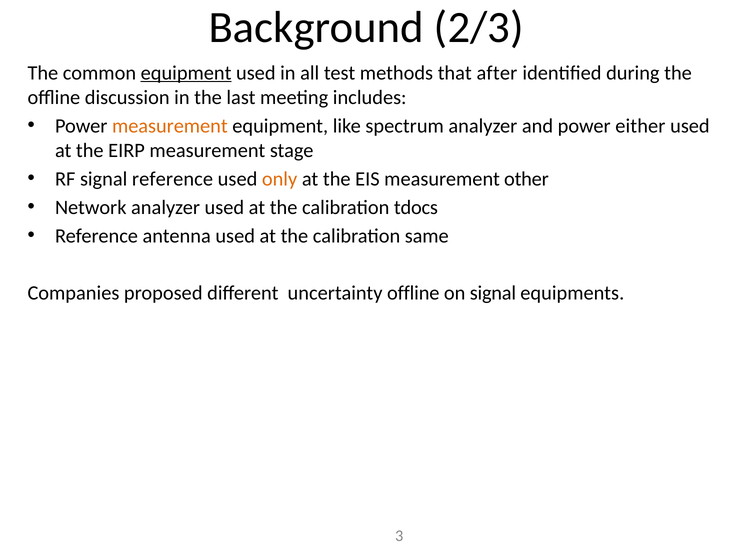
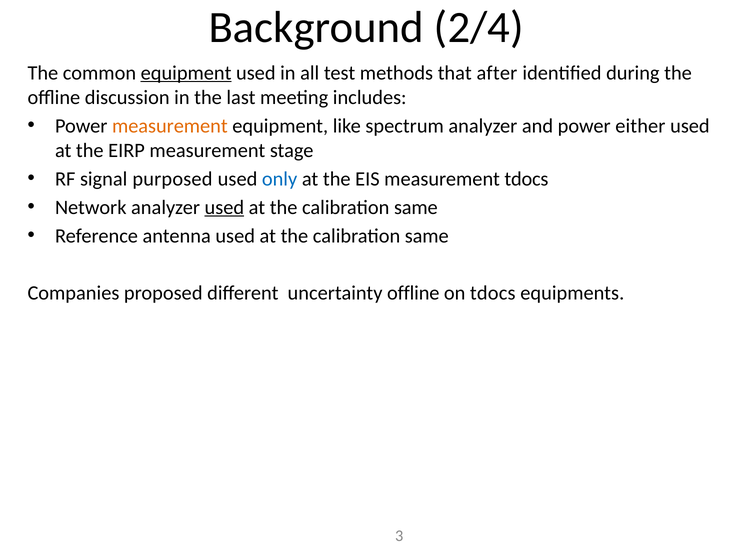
2/3: 2/3 -> 2/4
signal reference: reference -> purposed
only colour: orange -> blue
measurement other: other -> tdocs
used at (224, 207) underline: none -> present
tdocs at (416, 207): tdocs -> same
on signal: signal -> tdocs
